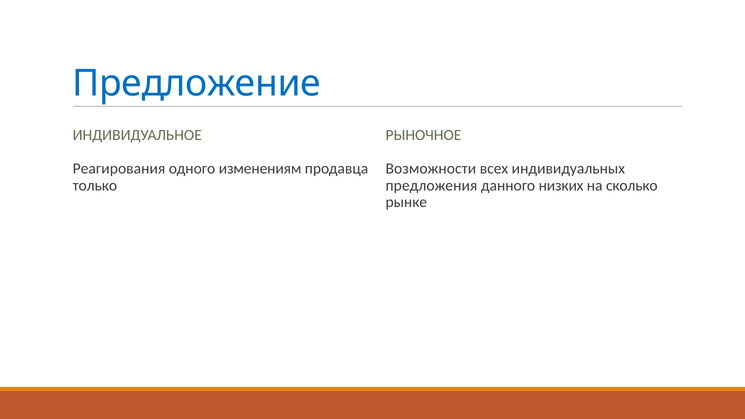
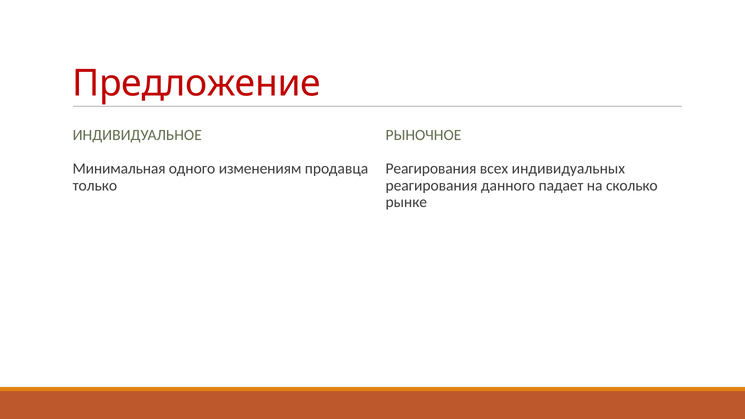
Предложение colour: blue -> red
Реагирования: Реагирования -> Минимальная
Возможности at (431, 169): Возможности -> Реагирования
предложения at (431, 186): предложения -> реагирования
низких: низких -> падает
